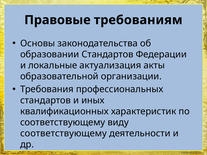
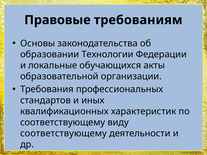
образовании Стандартов: Стандартов -> Технологии
актуализация: актуализация -> обучающихся
